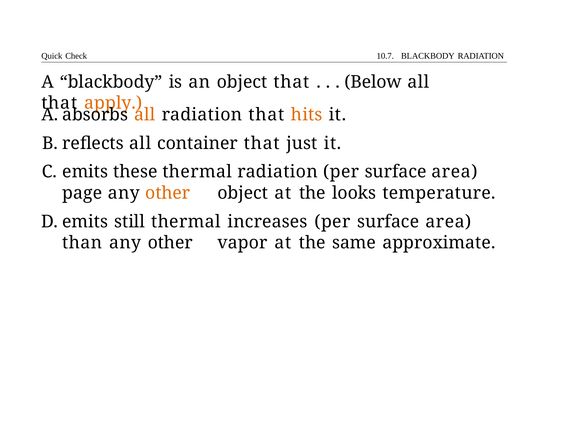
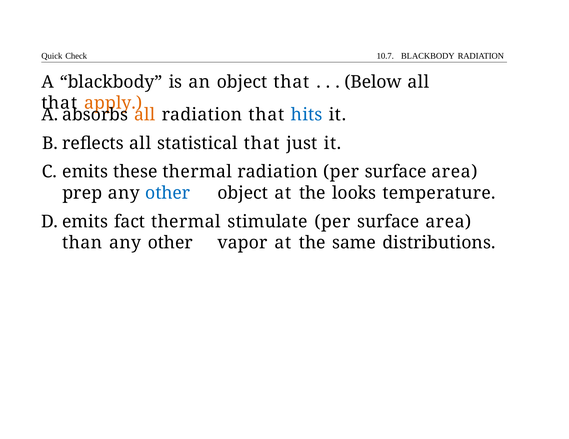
hits colour: orange -> blue
container: container -> statistical
page: page -> prep
other at (168, 193) colour: orange -> blue
still: still -> fact
increases: increases -> stimulate
approximate: approximate -> distributions
